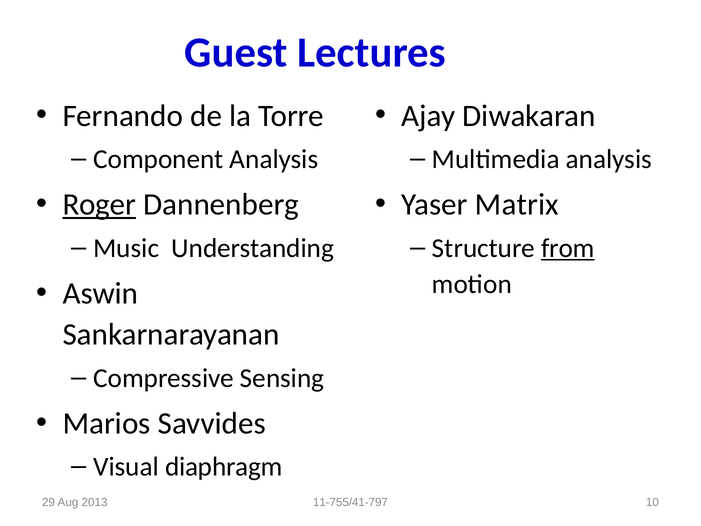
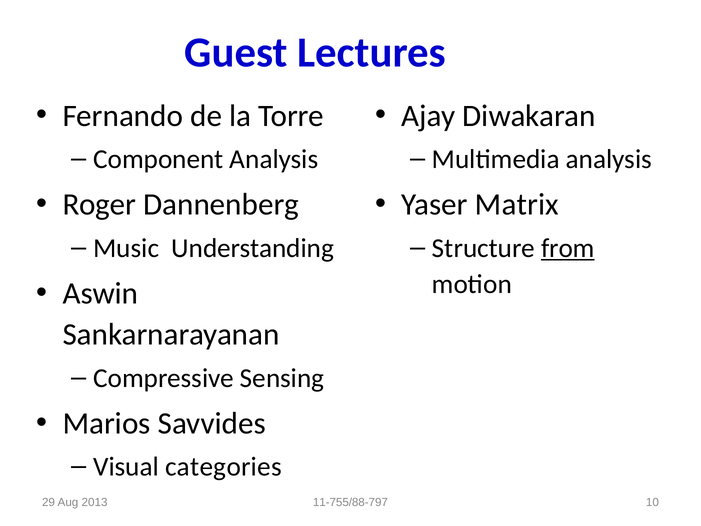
Roger underline: present -> none
diaphragm: diaphragm -> categories
11-755/41-797: 11-755/41-797 -> 11-755/88-797
